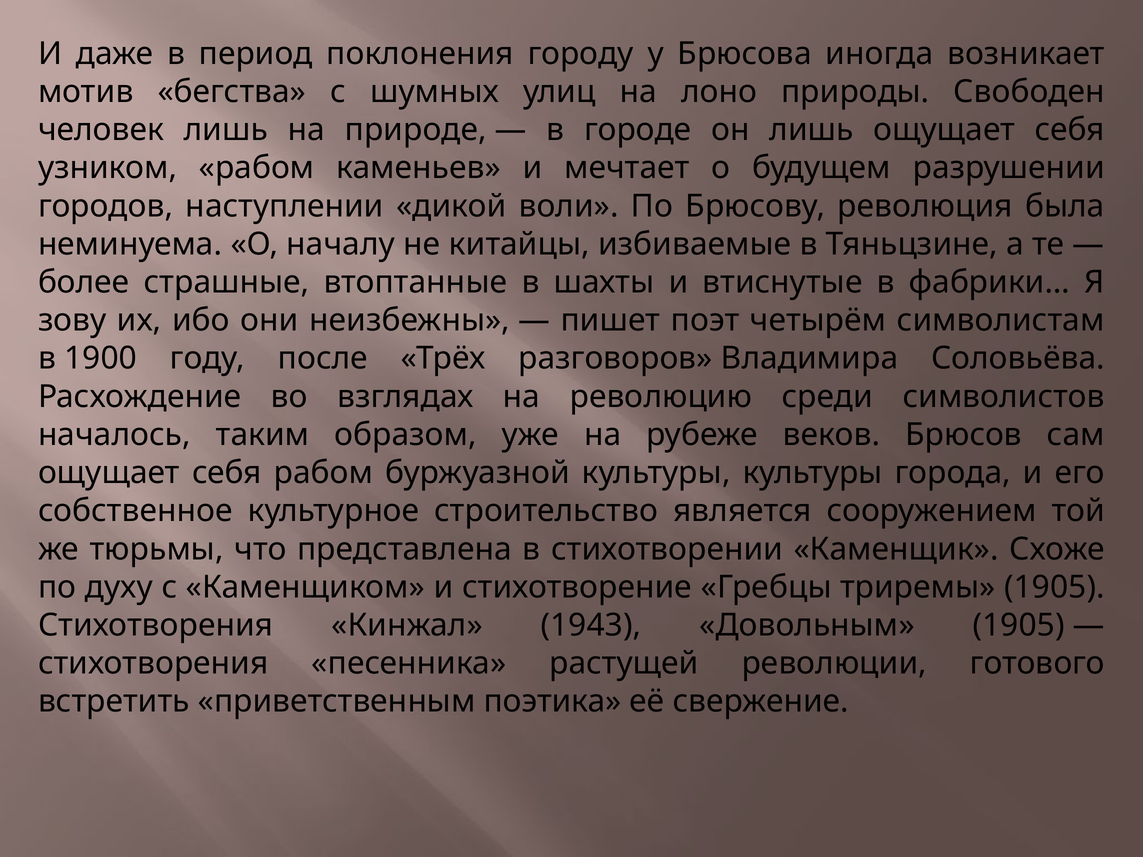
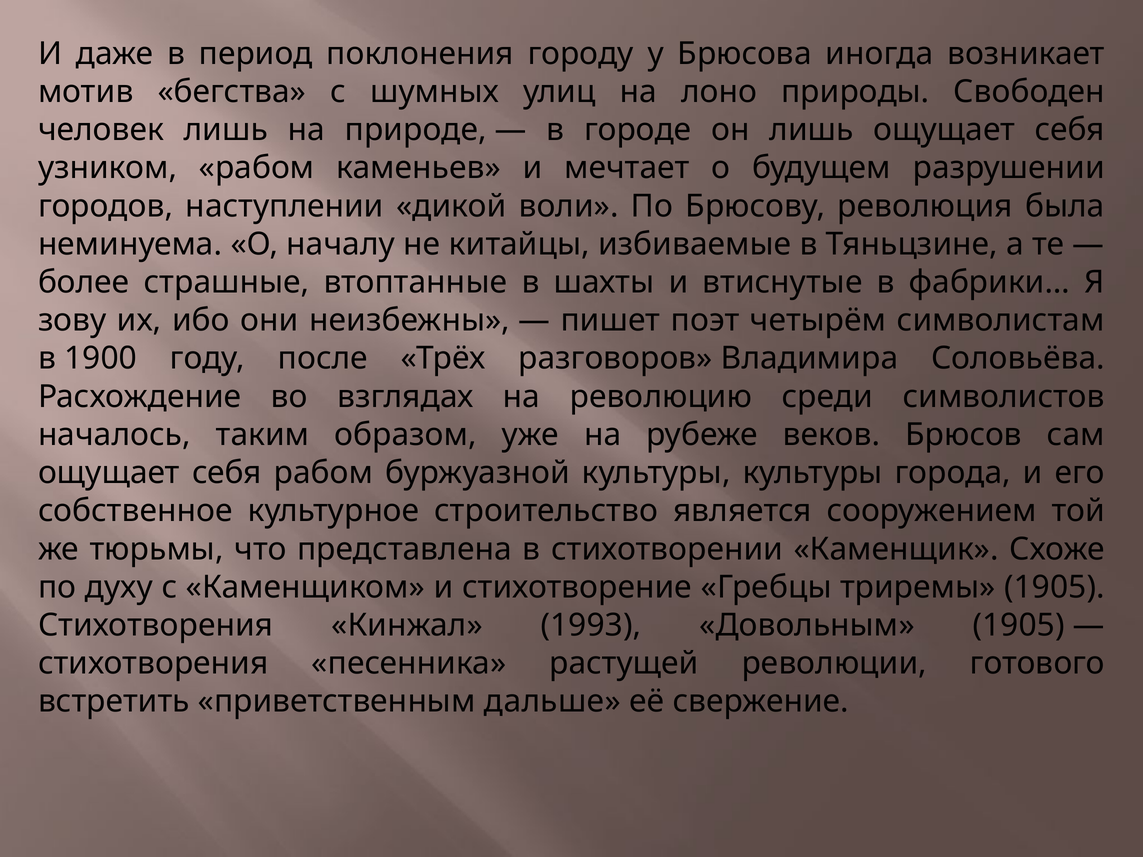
1943: 1943 -> 1993
поэтика: поэтика -> дальше
